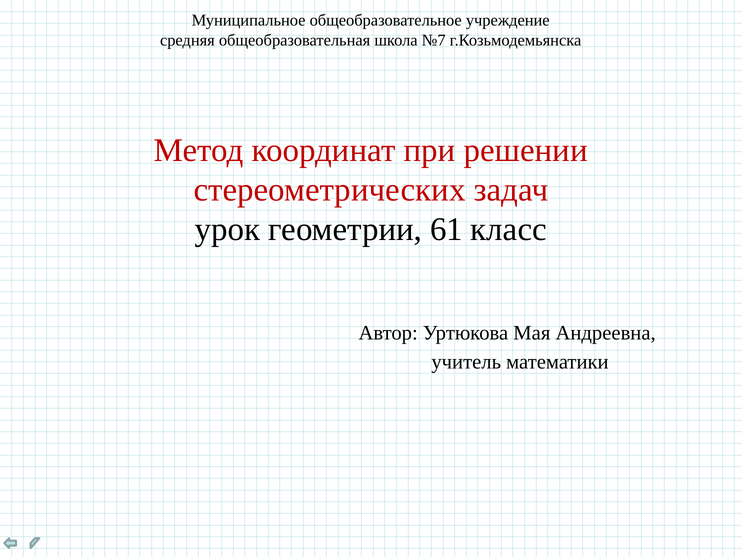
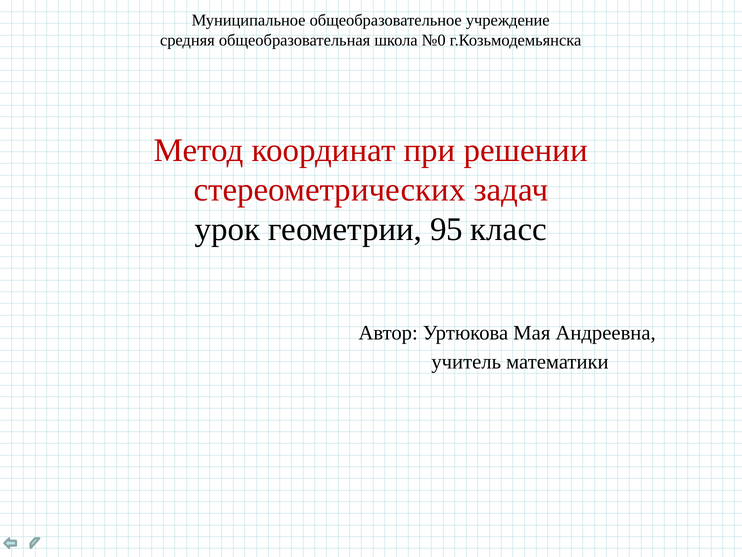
№7: №7 -> №0
61: 61 -> 95
